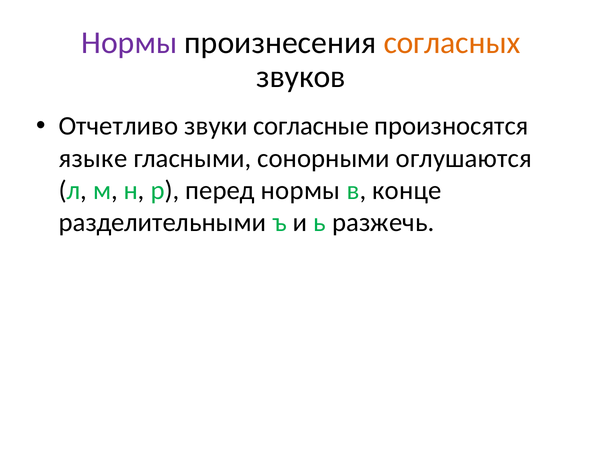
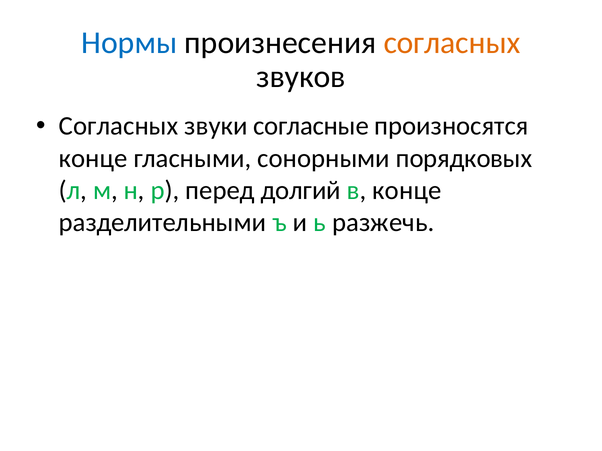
Нормы at (129, 43) colour: purple -> blue
Отчетливо at (119, 126): Отчетливо -> Согласных
языке at (93, 158): языке -> конце
оглушаются: оглушаются -> порядковых
перед нормы: нормы -> долгий
